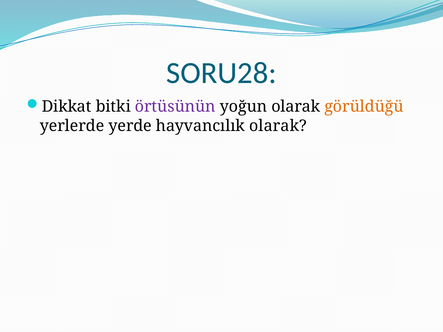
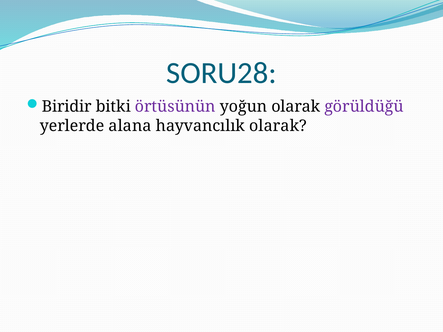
Dikkat: Dikkat -> Biridir
görüldüğü colour: orange -> purple
yerde: yerde -> alana
